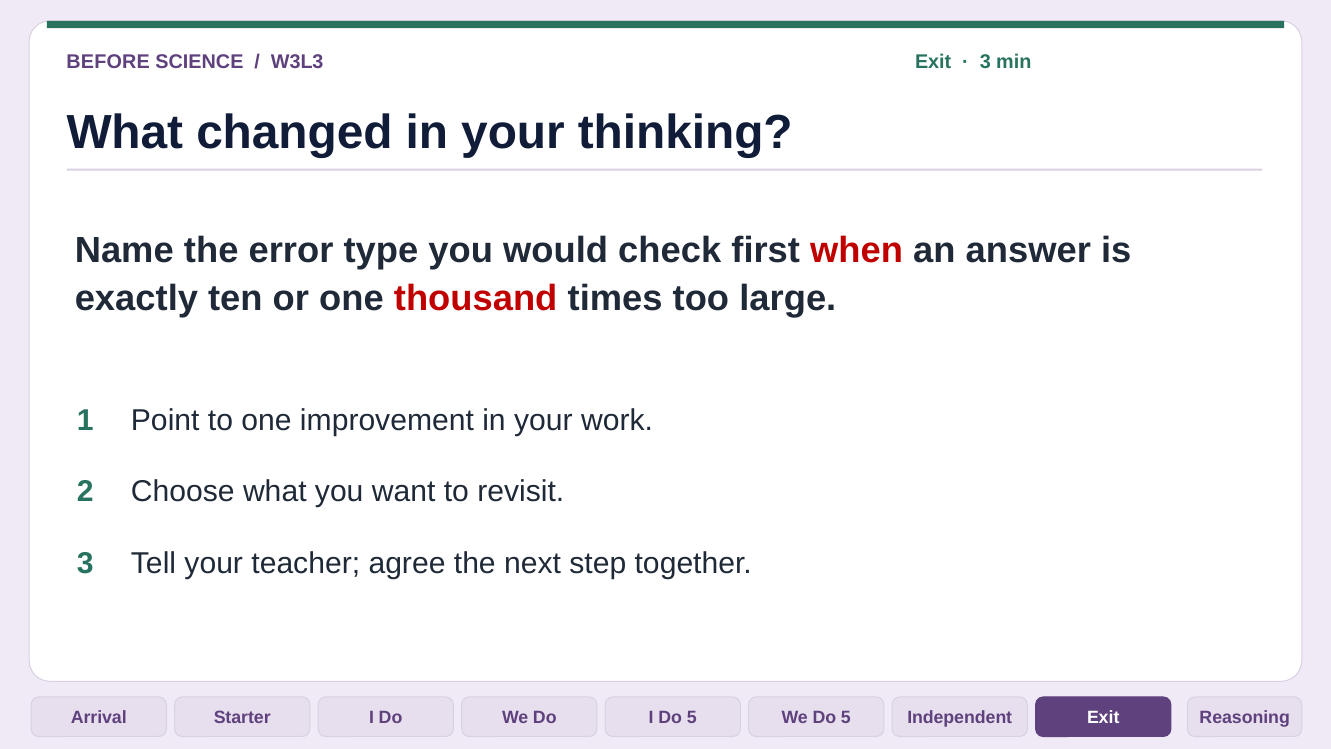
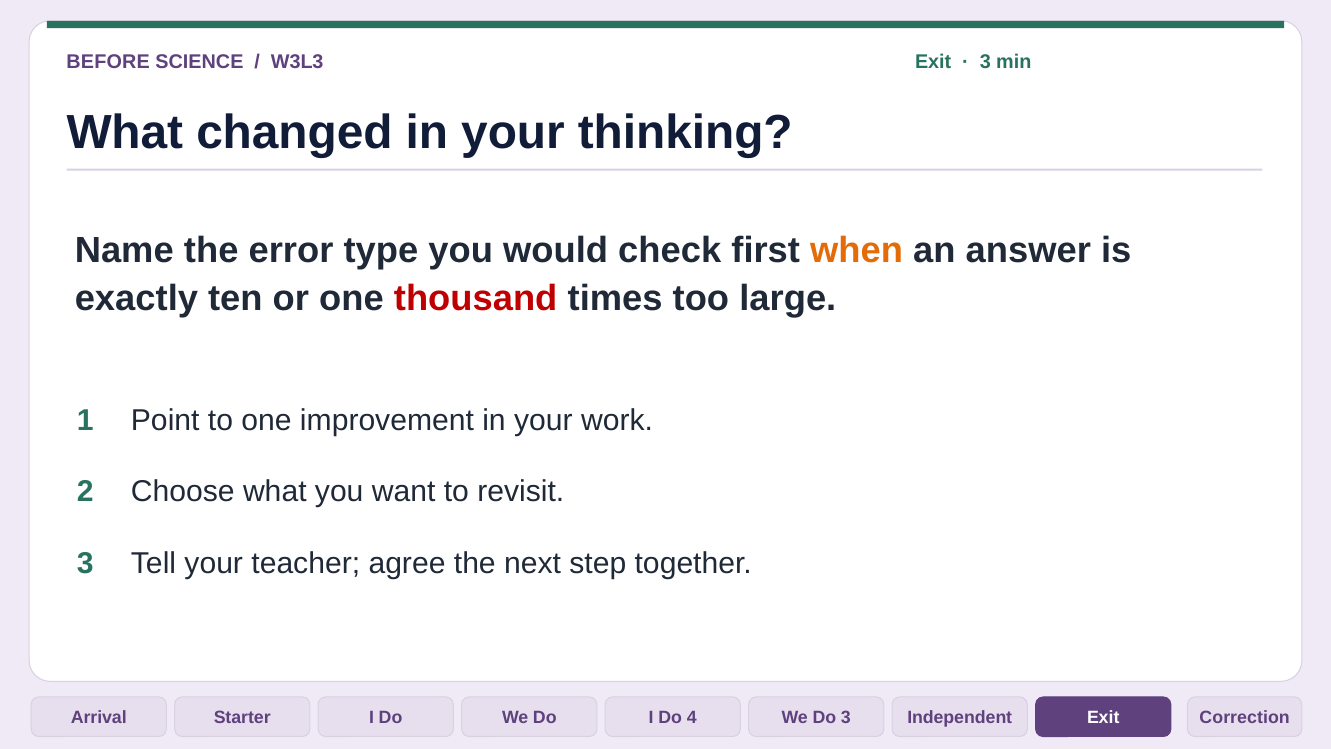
when colour: red -> orange
I Do 5: 5 -> 4
We Do 5: 5 -> 3
Reasoning: Reasoning -> Correction
